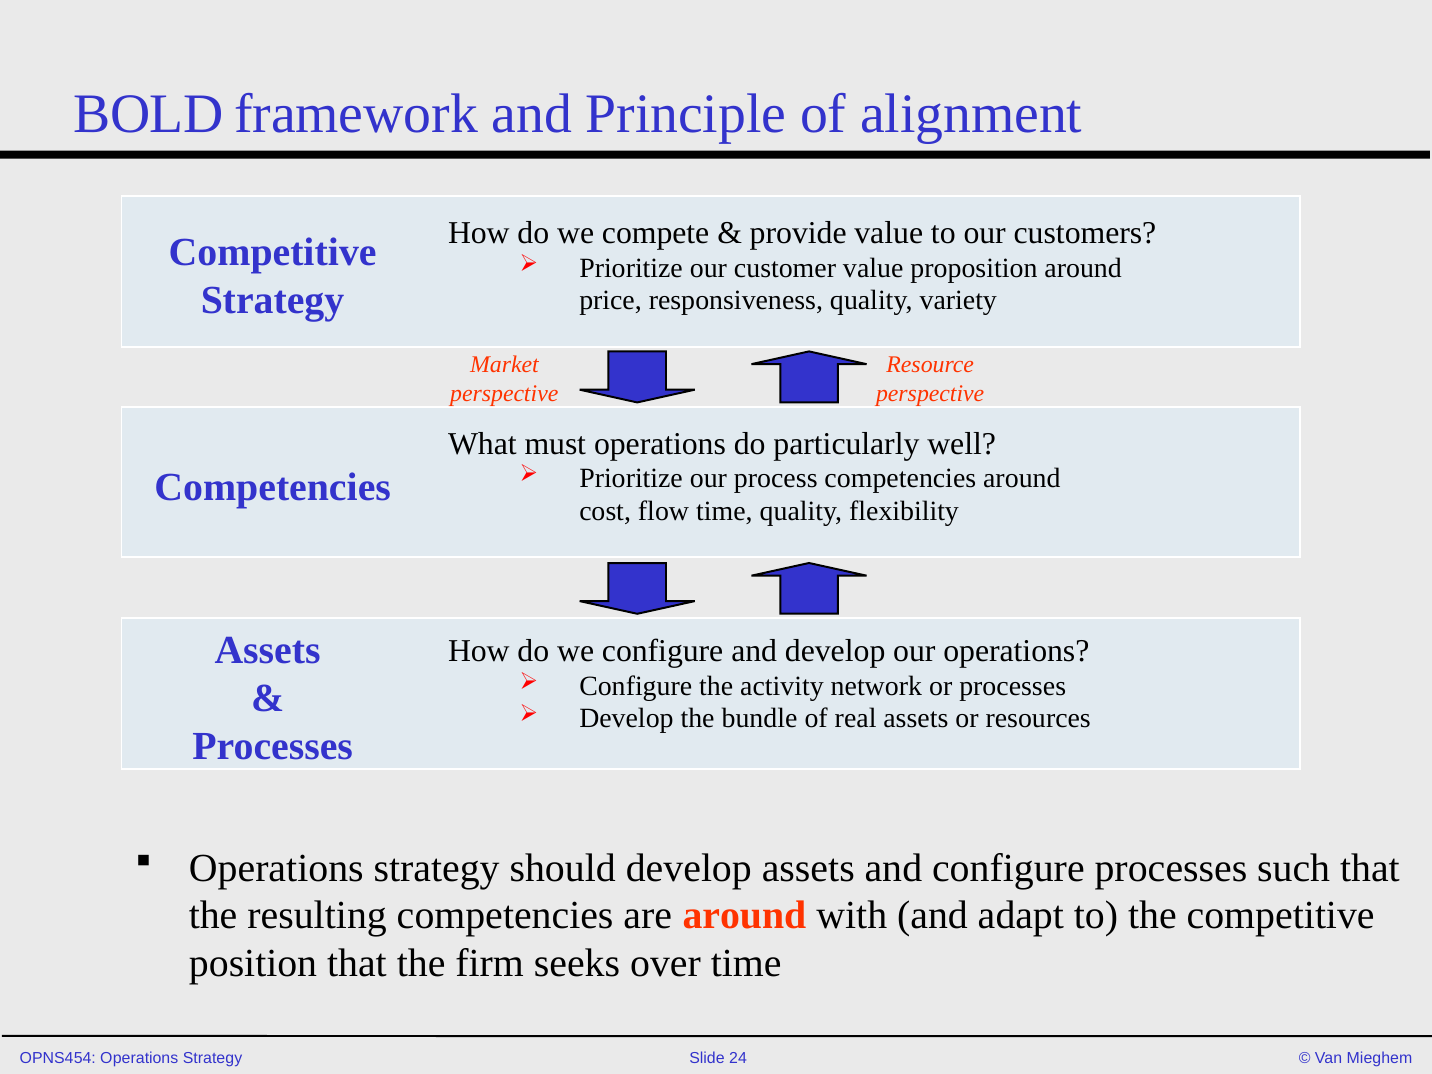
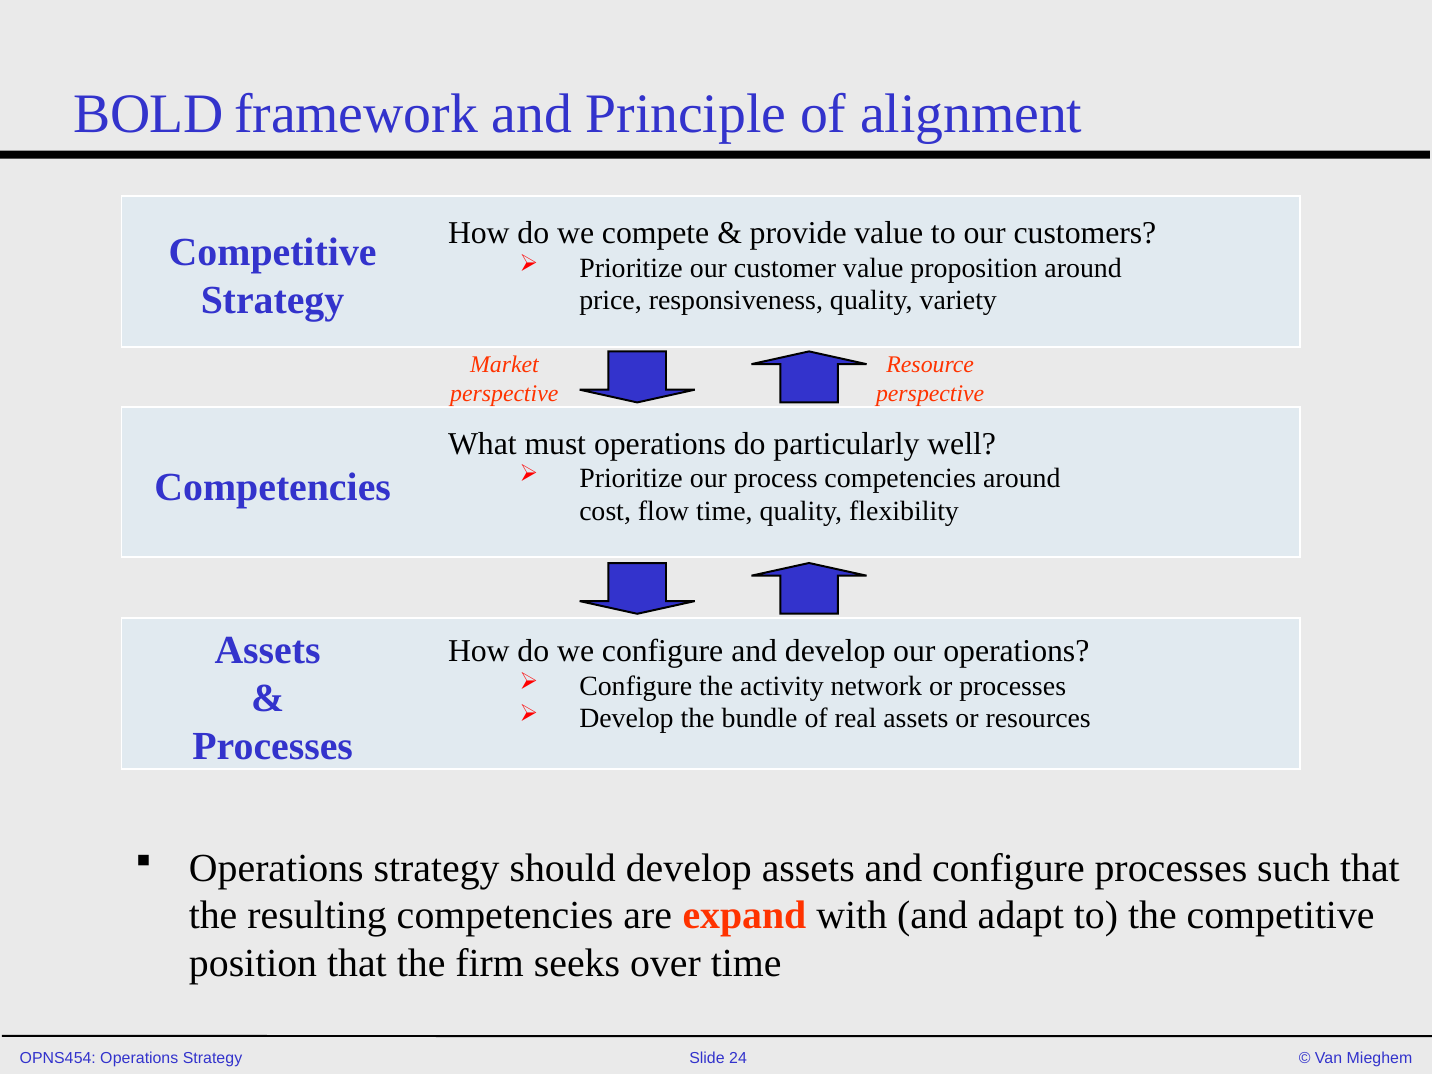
are around: around -> expand
